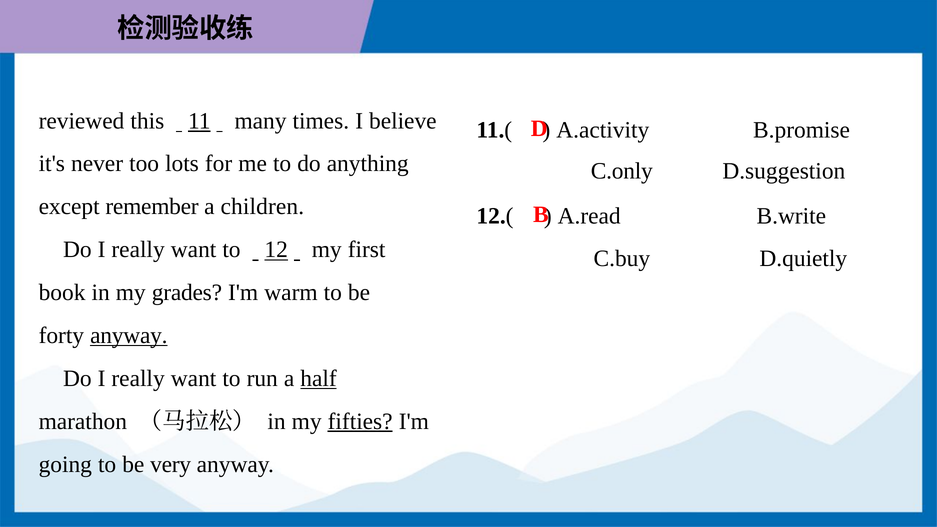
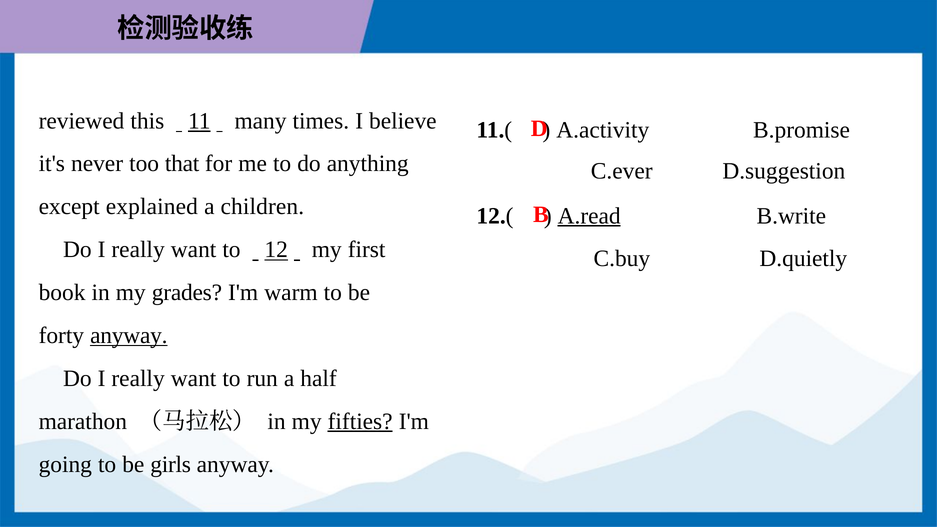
lots: lots -> that
C.only: C.only -> C.ever
remember: remember -> explained
A.read underline: none -> present
half underline: present -> none
very: very -> girls
